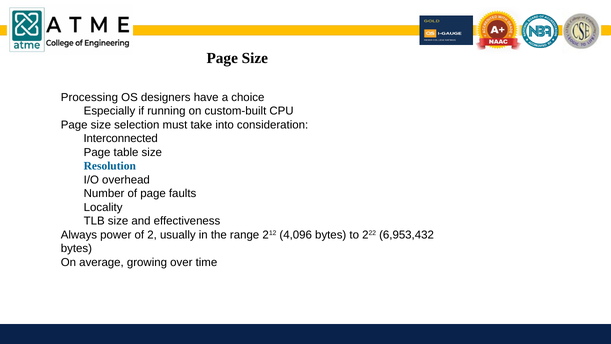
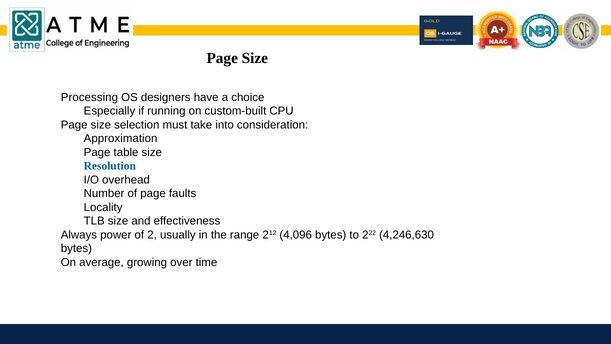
Interconnected: Interconnected -> Approximation
6,953,432: 6,953,432 -> 4,246,630
